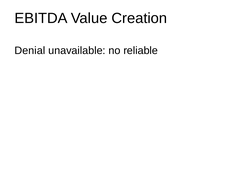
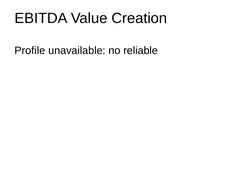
Denial: Denial -> Profile
